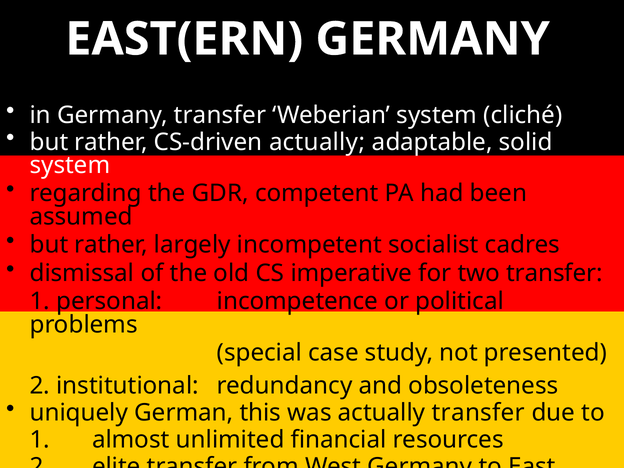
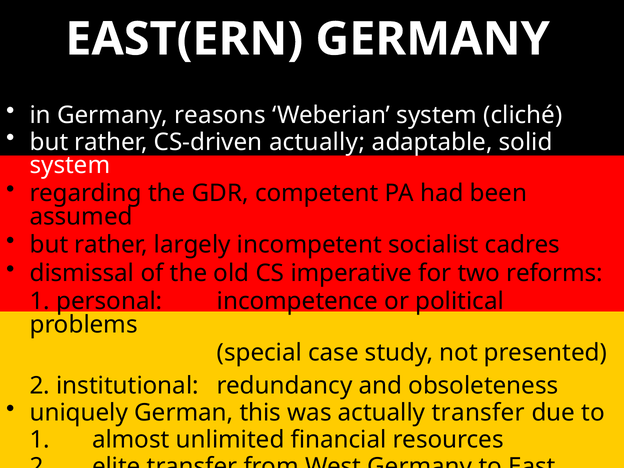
Germany transfer: transfer -> reasons
two transfer: transfer -> reforms
